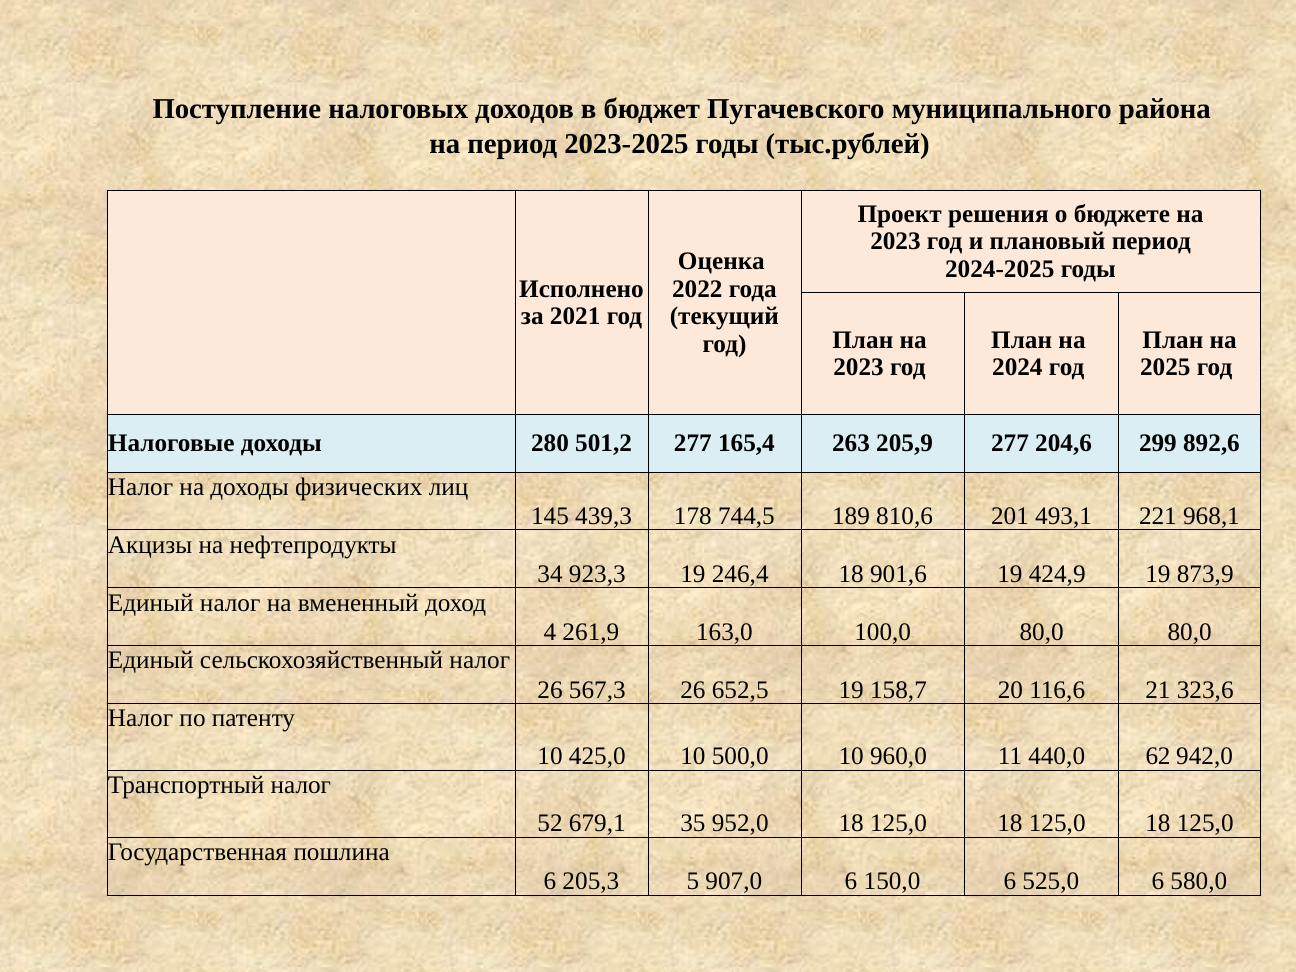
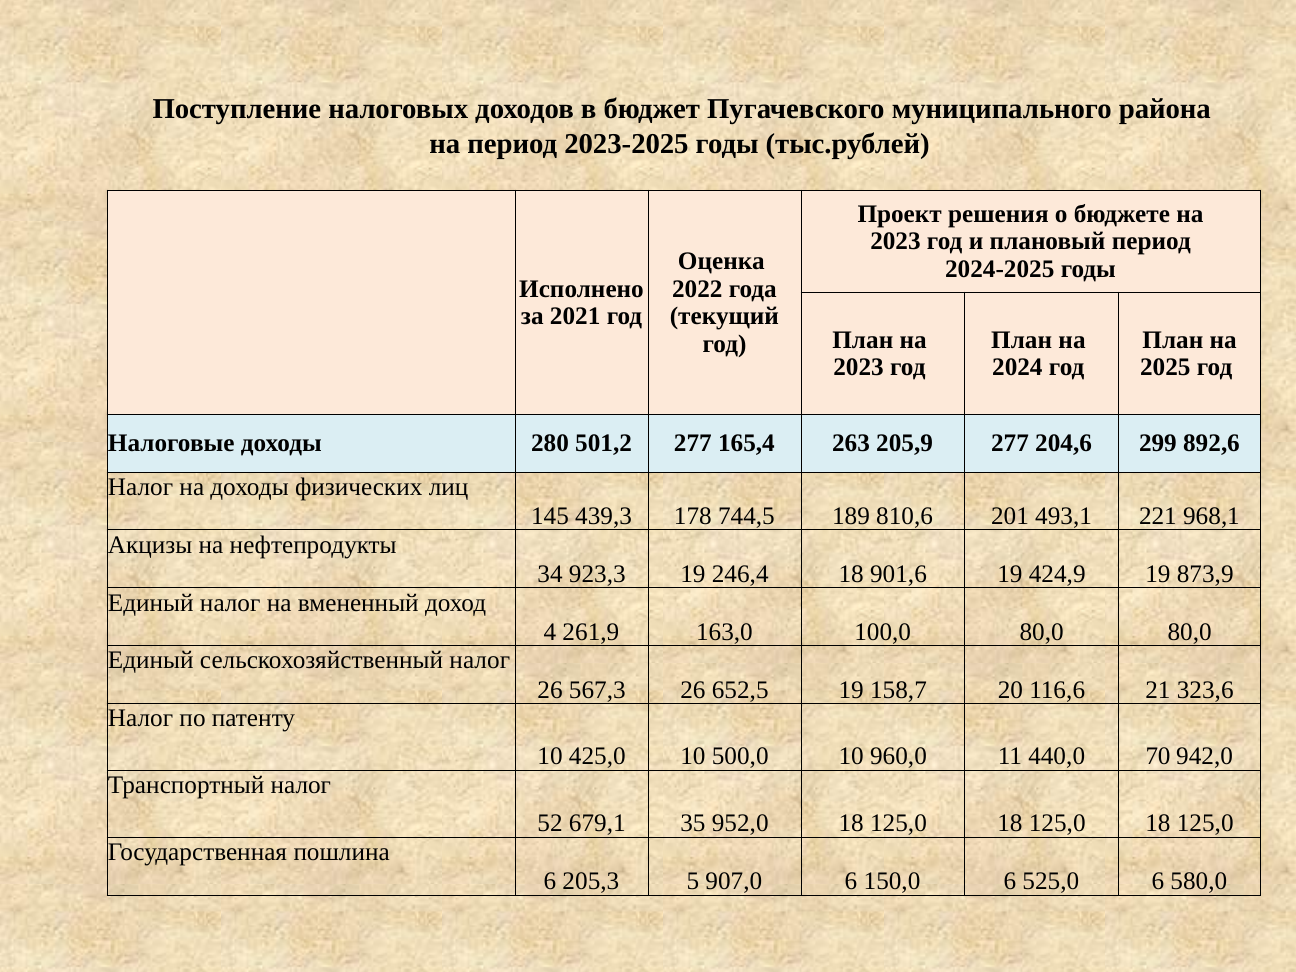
62: 62 -> 70
